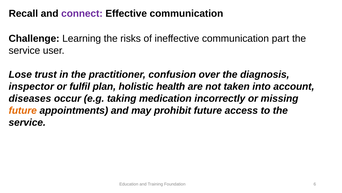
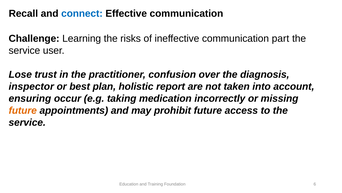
connect colour: purple -> blue
fulfil: fulfil -> best
health: health -> report
diseases: diseases -> ensuring
